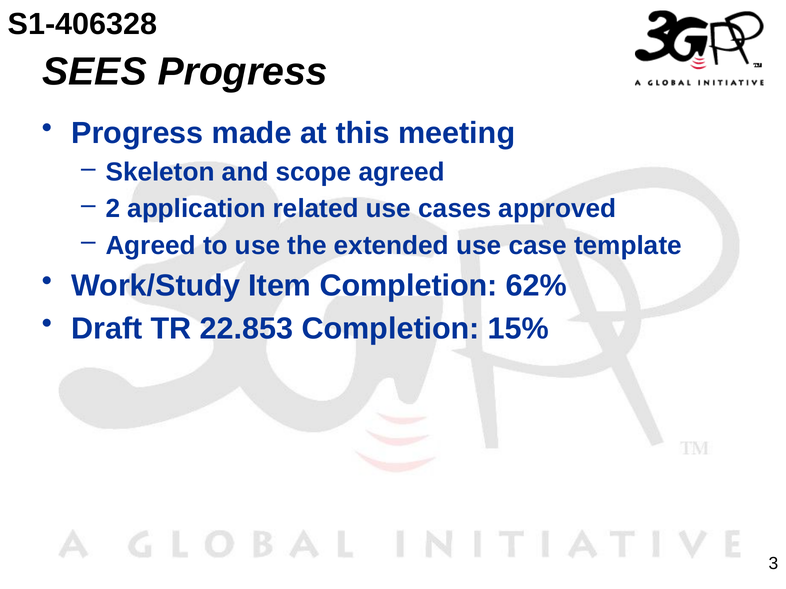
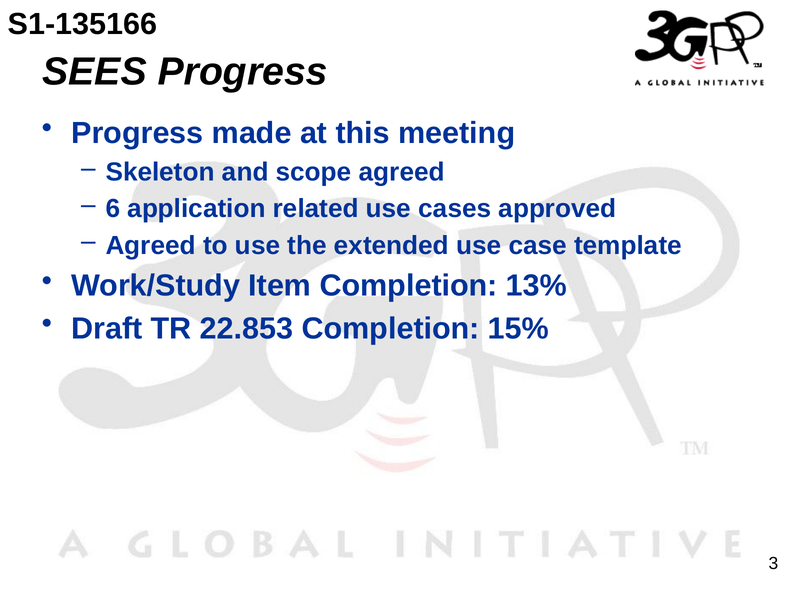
S1-406328: S1-406328 -> S1-135166
2: 2 -> 6
62%: 62% -> 13%
